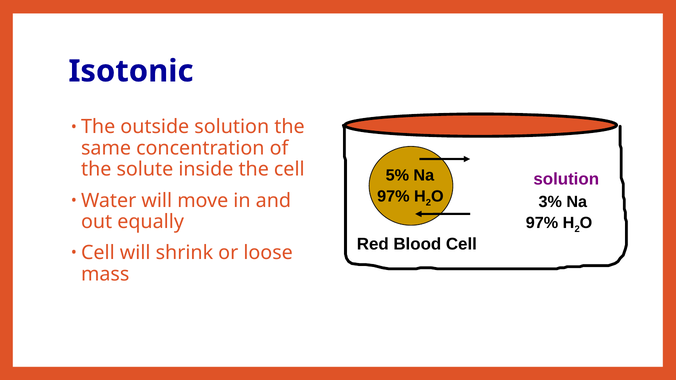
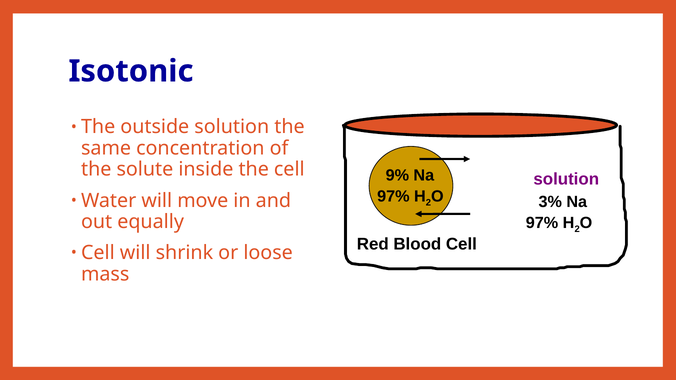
5%: 5% -> 9%
